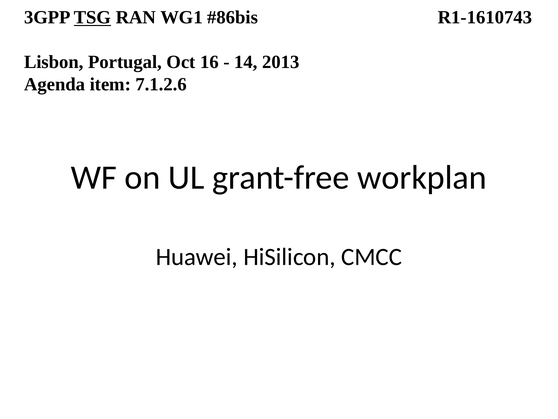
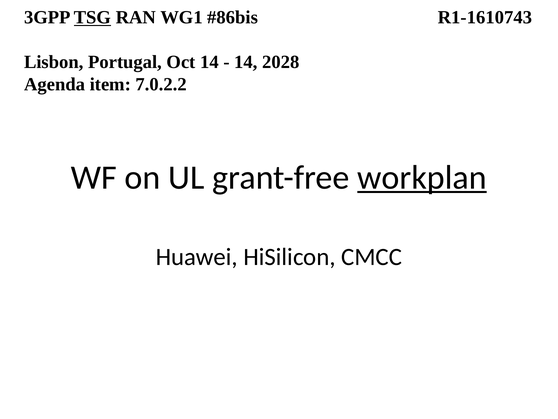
Oct 16: 16 -> 14
2013: 2013 -> 2028
7.1.2.6: 7.1.2.6 -> 7.0.2.2
workplan underline: none -> present
